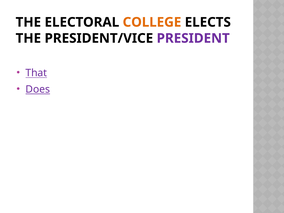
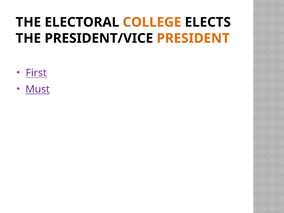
PRESIDENT colour: purple -> orange
That: That -> First
Does: Does -> Must
